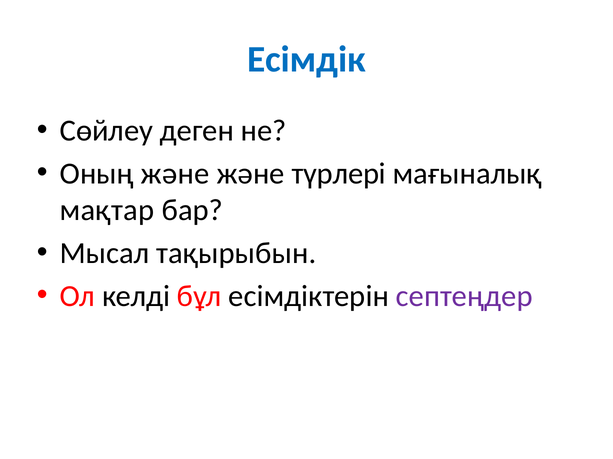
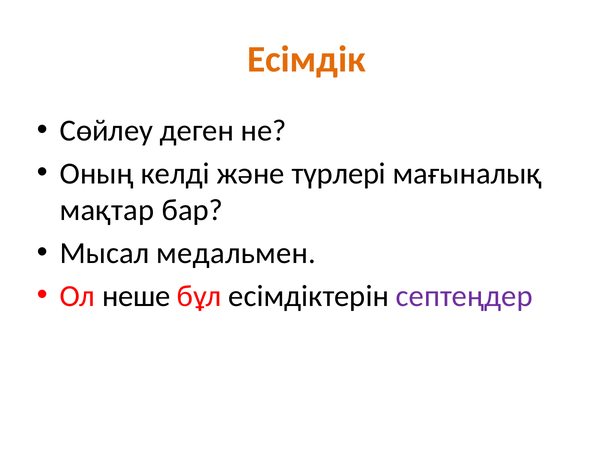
Есімдік colour: blue -> orange
Оның және: және -> келді
тақырыбын: тақырыбын -> медальмен
келді: келді -> неше
